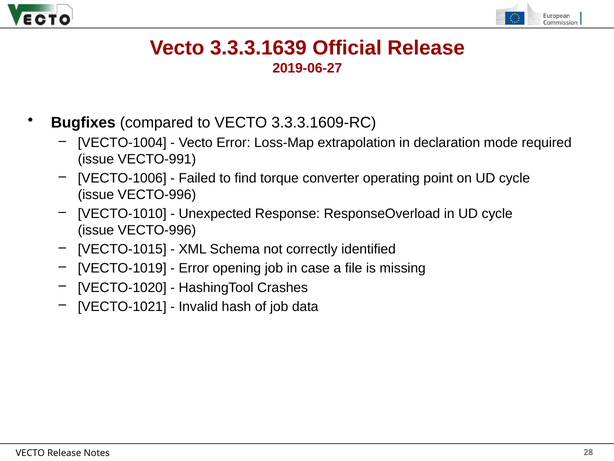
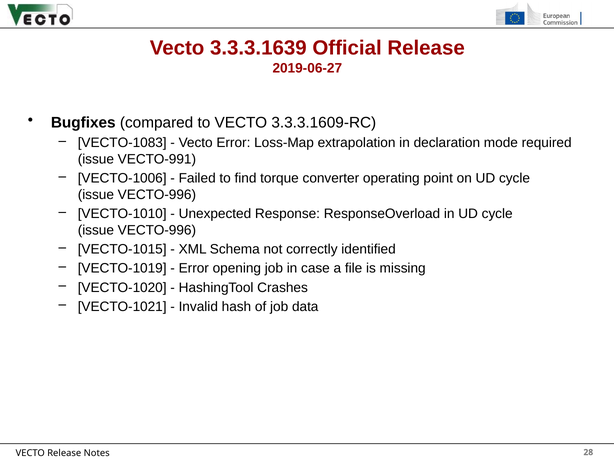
VECTO-1004: VECTO-1004 -> VECTO-1083
